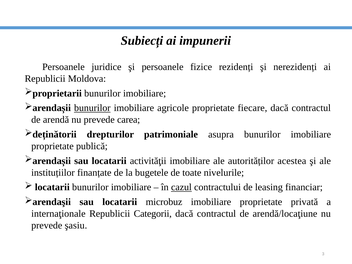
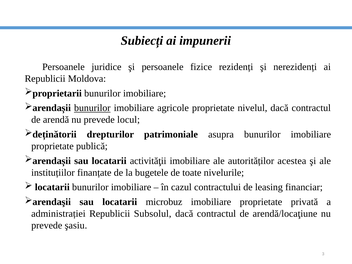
fiecare: fiecare -> nivelul
carea: carea -> locul
cazul underline: present -> none
internaţionale: internaţionale -> administrației
Categorii: Categorii -> Subsolul
